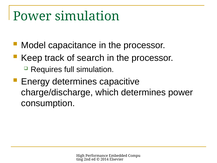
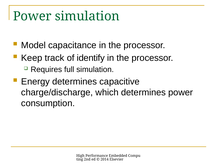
search: search -> identify
